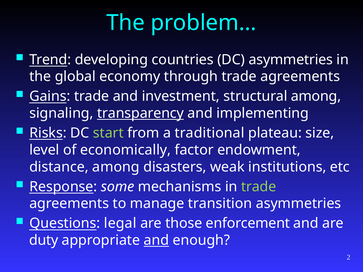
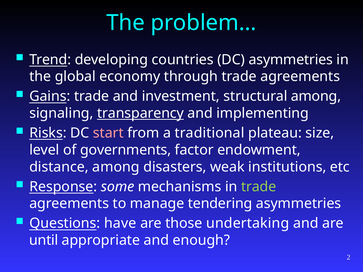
start colour: light green -> pink
economically: economically -> governments
transition: transition -> tendering
legal: legal -> have
enforcement: enforcement -> undertaking
duty: duty -> until
and at (156, 240) underline: present -> none
